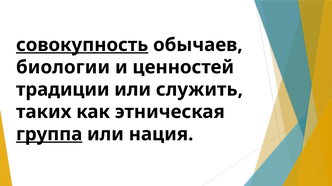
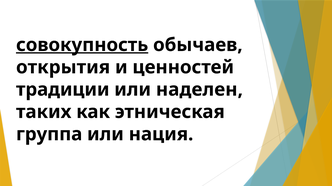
биологии: биологии -> открытия
служить: служить -> наделен
группа underline: present -> none
